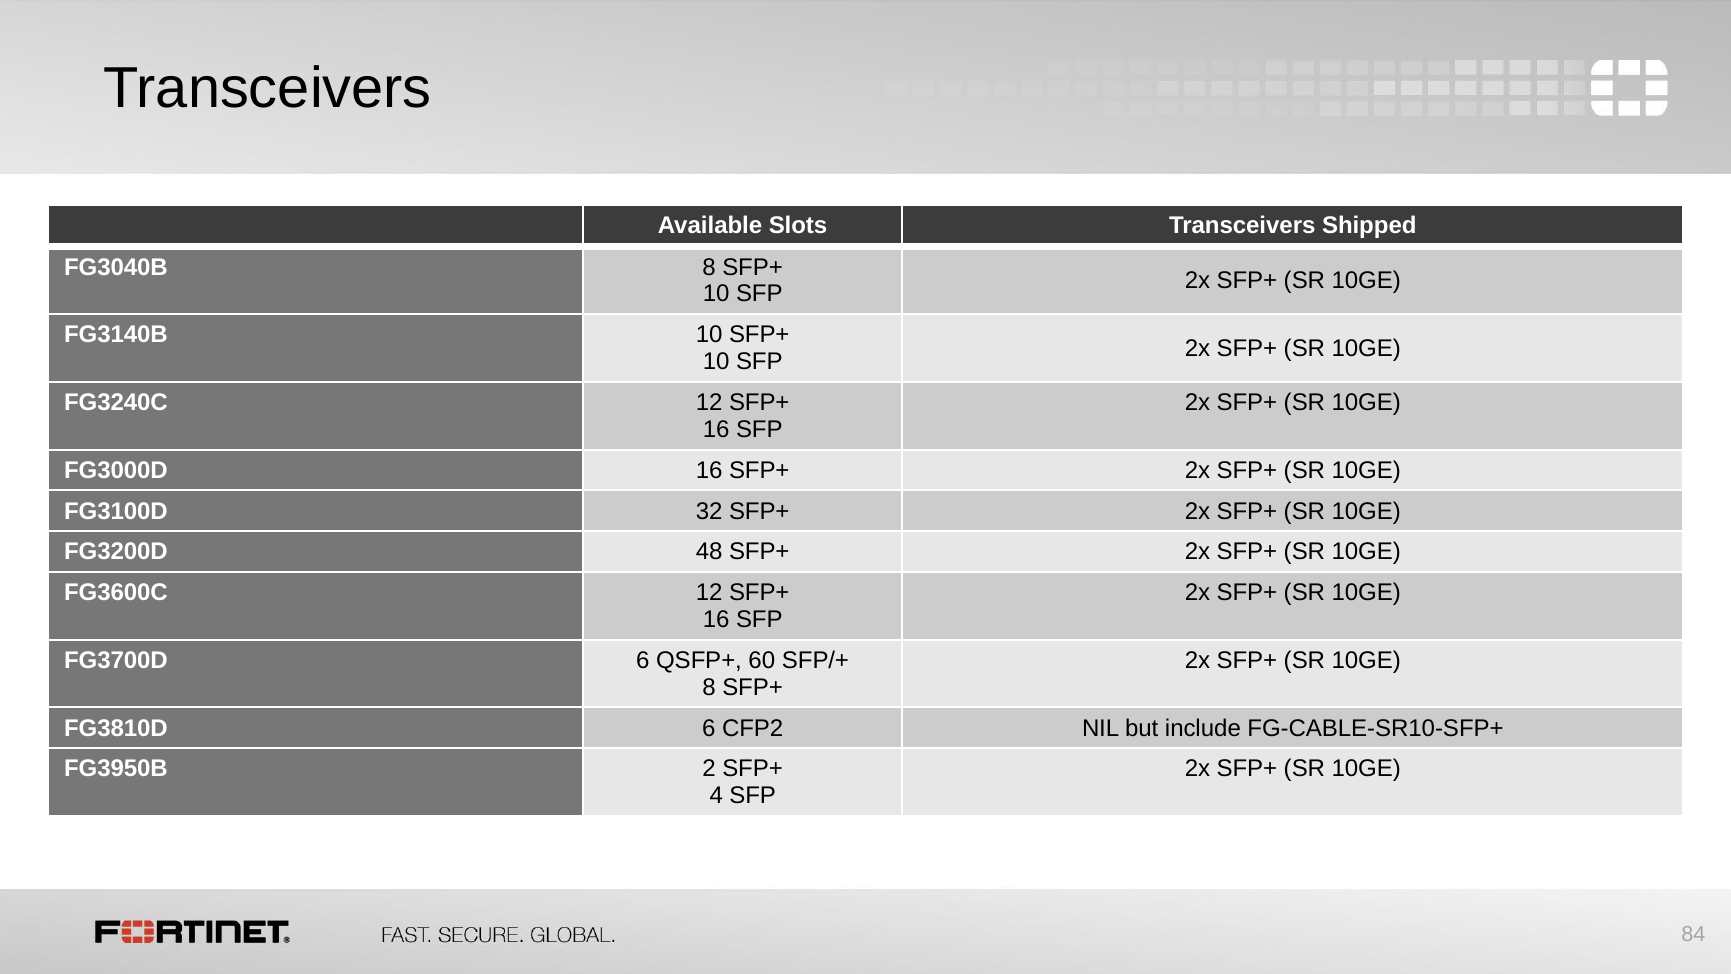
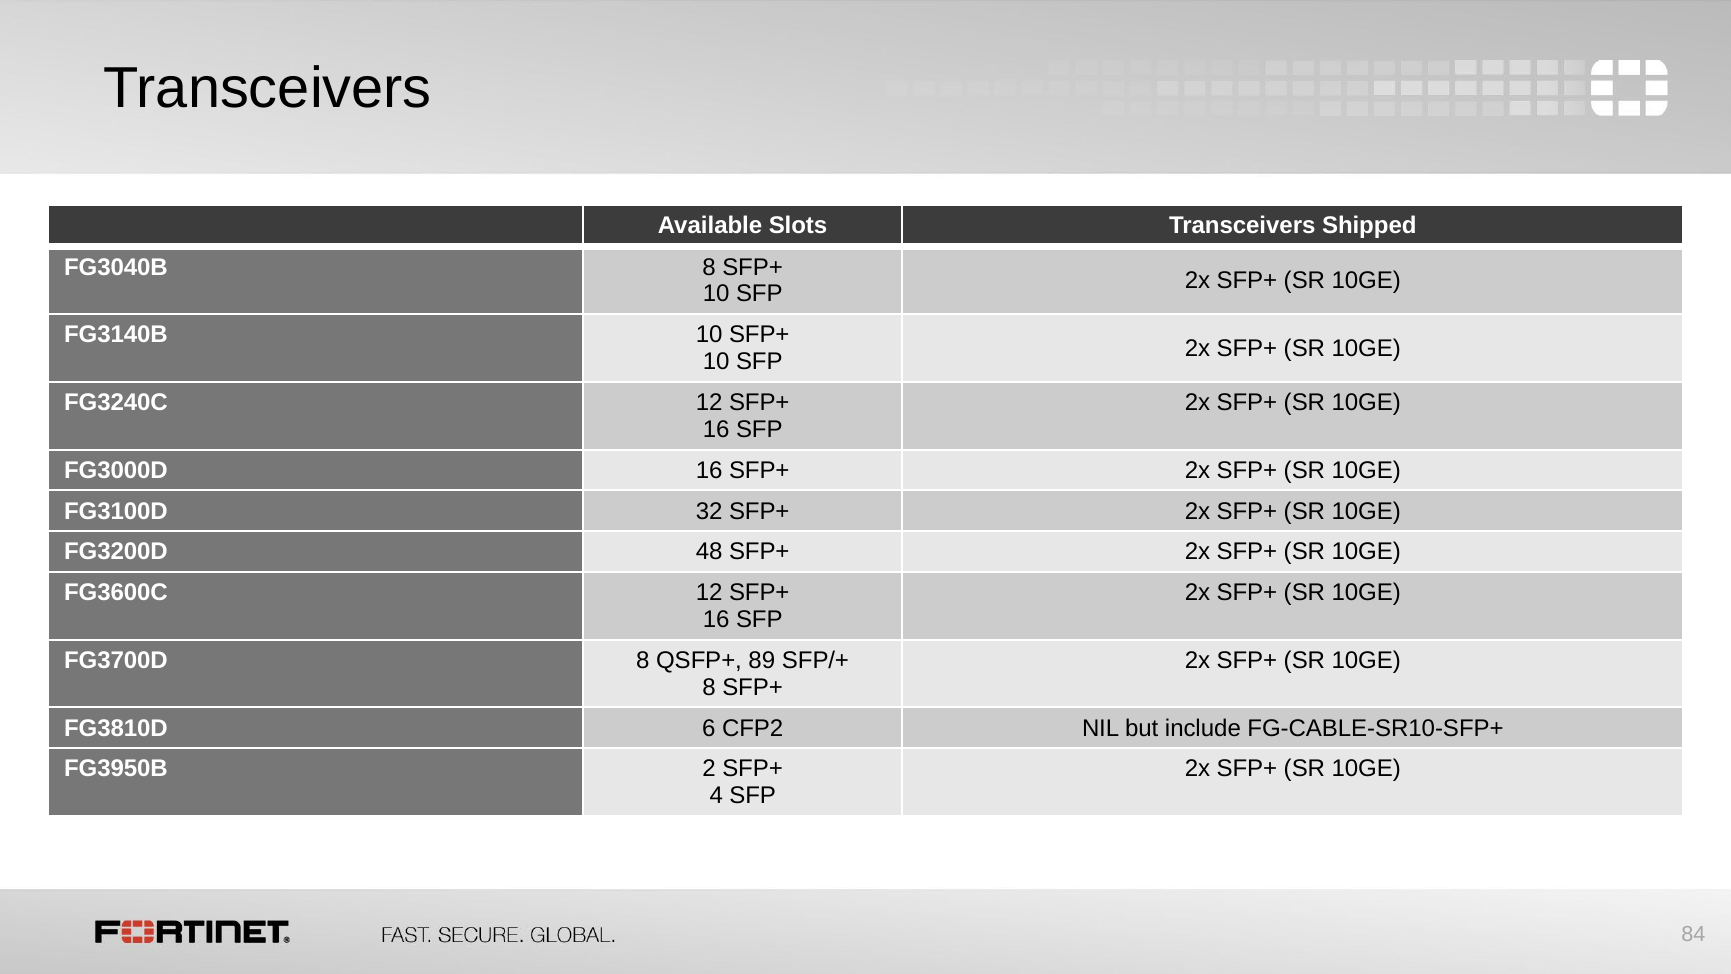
FG3700D 6: 6 -> 8
60: 60 -> 89
